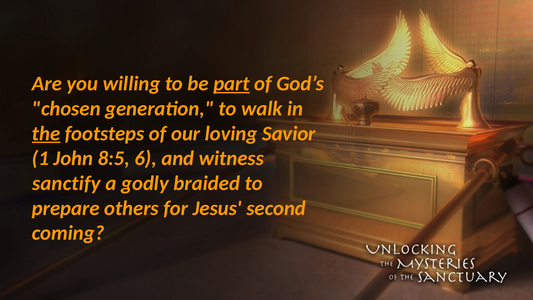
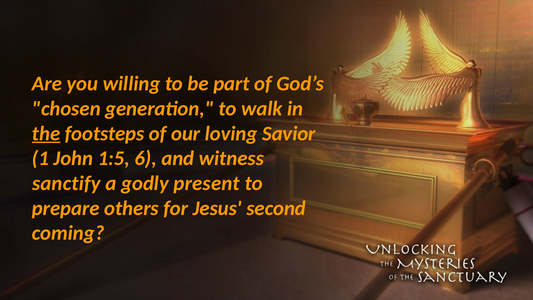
part underline: present -> none
8:5: 8:5 -> 1:5
braided: braided -> present
